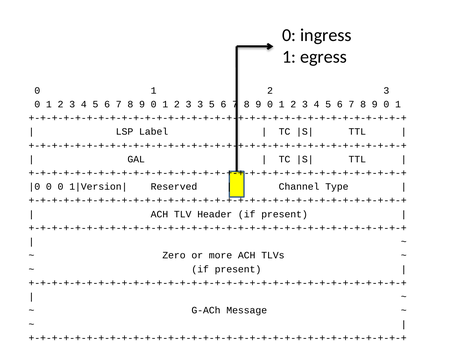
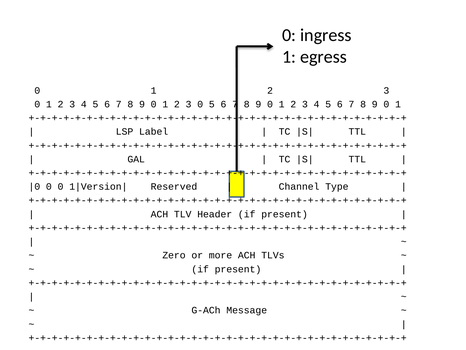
3 at (200, 104): 3 -> 0
